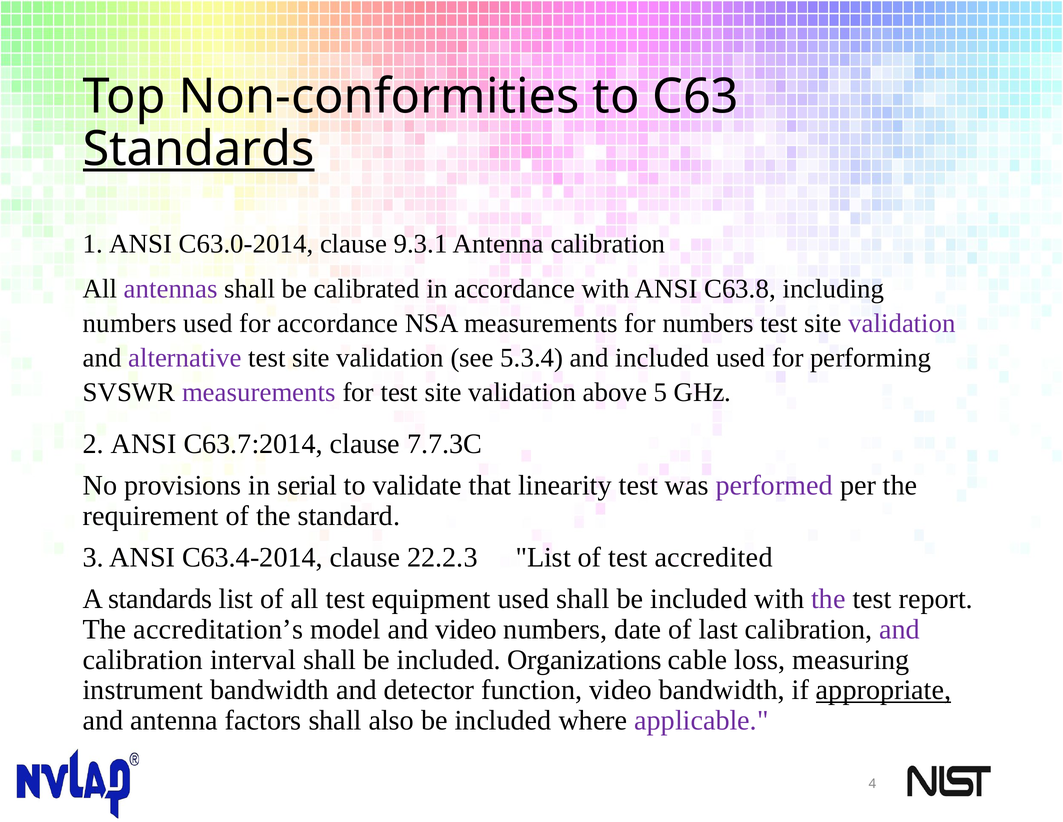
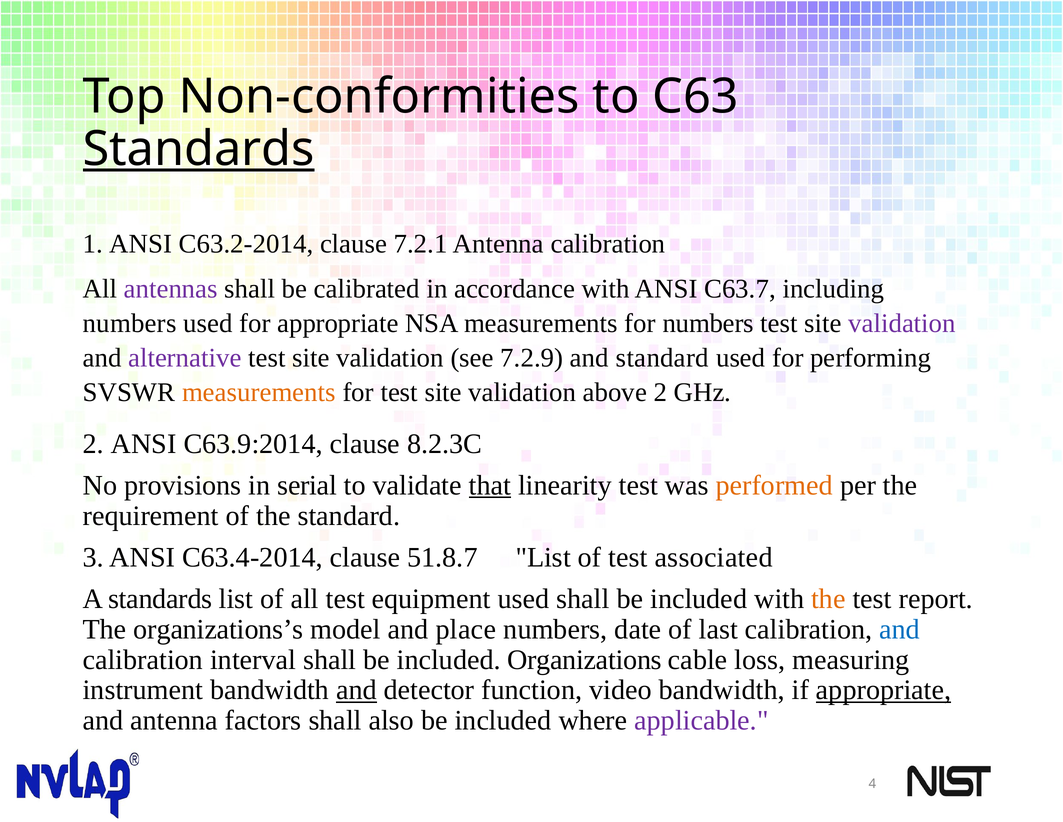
C63.0-2014: C63.0-2014 -> C63.2-2014
9.3.1: 9.3.1 -> 7.2.1
C63.8: C63.8 -> C63.7
for accordance: accordance -> appropriate
5.3.4: 5.3.4 -> 7.2.9
and included: included -> standard
measurements at (259, 392) colour: purple -> orange
above 5: 5 -> 2
C63.7:2014: C63.7:2014 -> C63.9:2014
7.7.3C: 7.7.3C -> 8.2.3C
that underline: none -> present
performed colour: purple -> orange
22.2.3: 22.2.3 -> 51.8.7
accredited: accredited -> associated
the at (828, 598) colour: purple -> orange
accreditation’s: accreditation’s -> organizations’s
and video: video -> place
and at (900, 629) colour: purple -> blue
and at (356, 690) underline: none -> present
